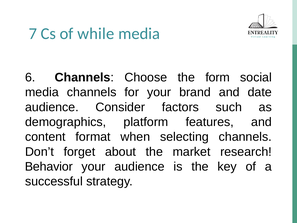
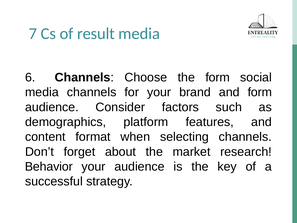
while: while -> result
and date: date -> form
